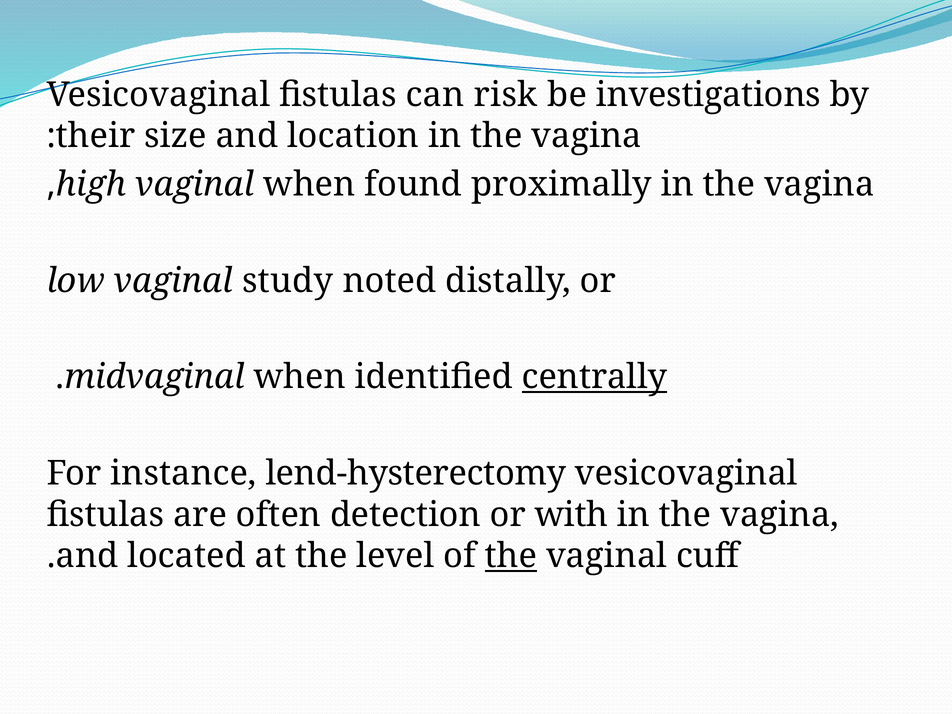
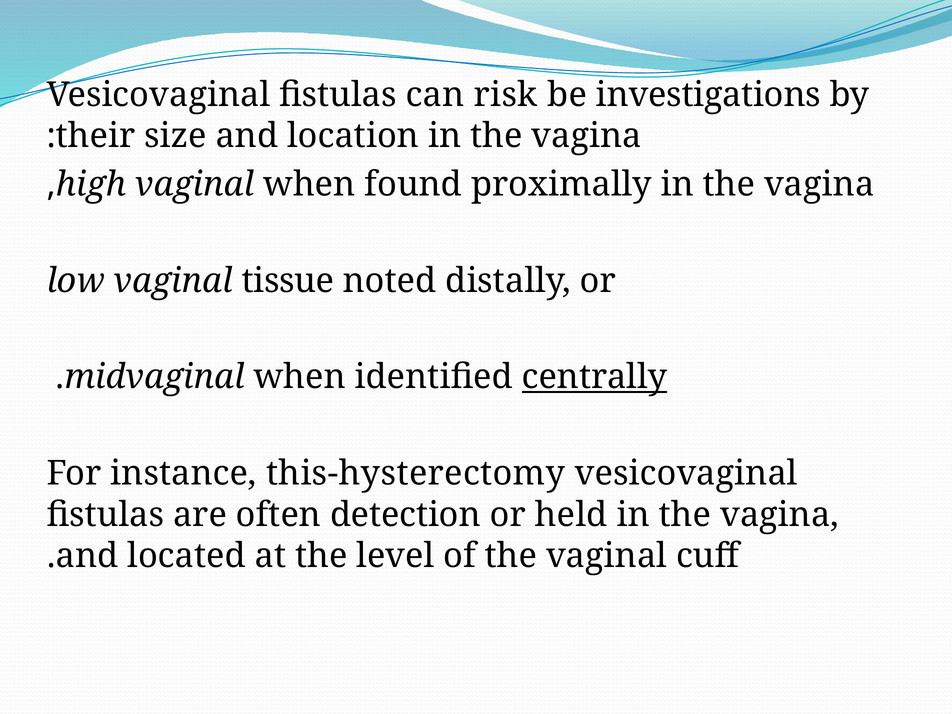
study: study -> tissue
lend-hysterectomy: lend-hysterectomy -> this-hysterectomy
with: with -> held
the at (511, 556) underline: present -> none
